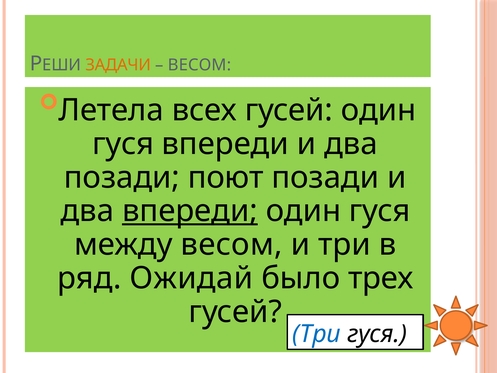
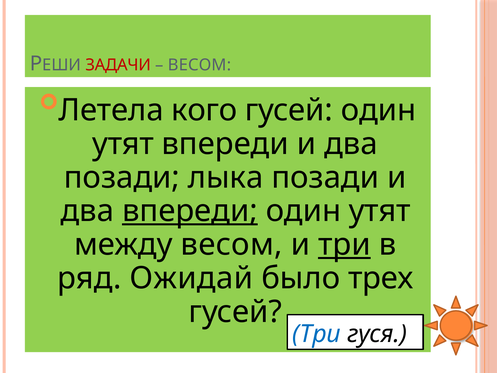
ЗАДАЧИ colour: orange -> red
всех: всех -> кого
гуся at (123, 144): гуся -> утят
поют: поют -> лыка
гуся at (380, 211): гуся -> утят
три at (344, 244) underline: none -> present
